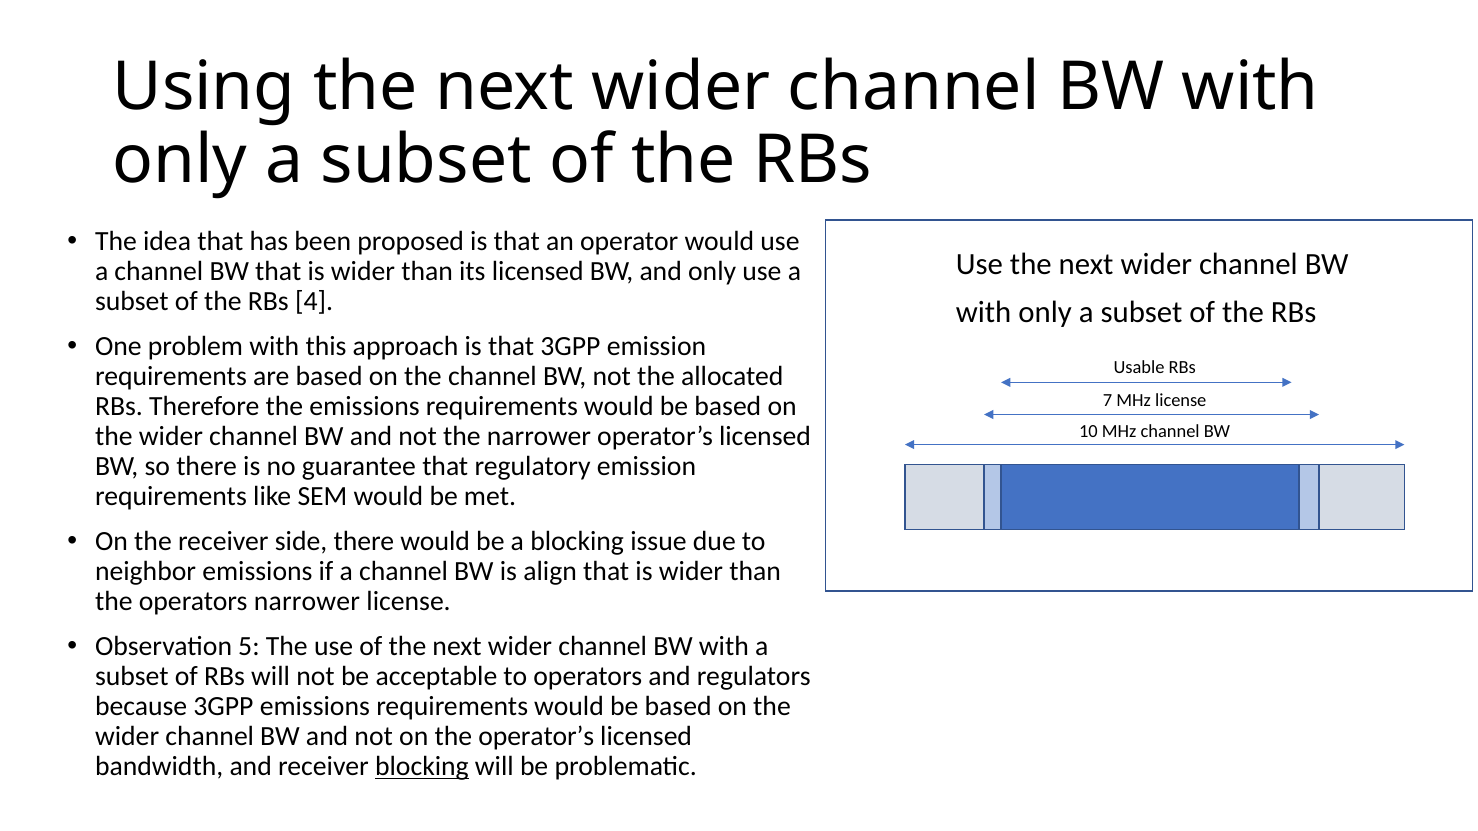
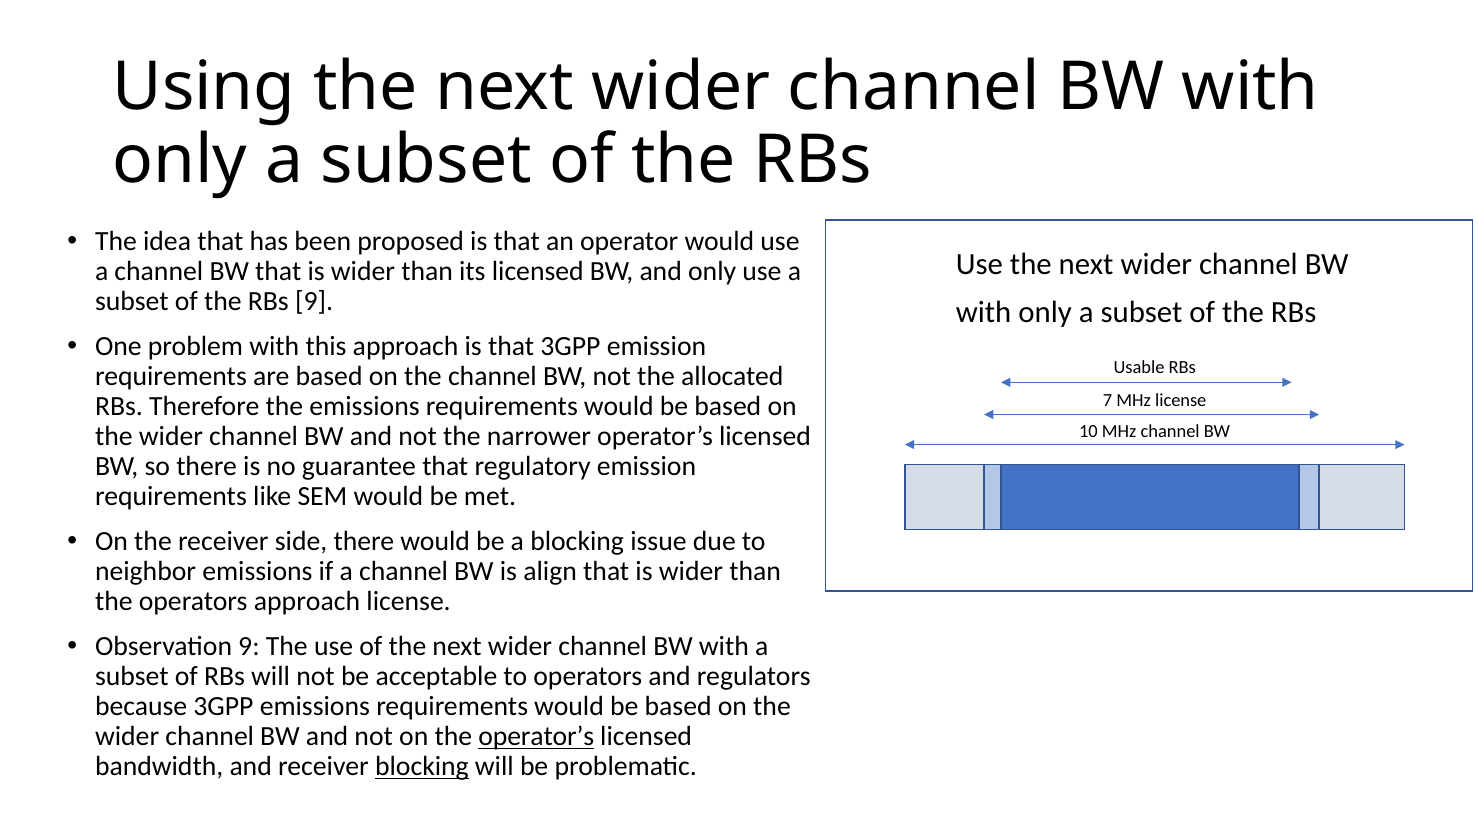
RBs 4: 4 -> 9
operators narrower: narrower -> approach
Observation 5: 5 -> 9
operator’s at (536, 737) underline: none -> present
